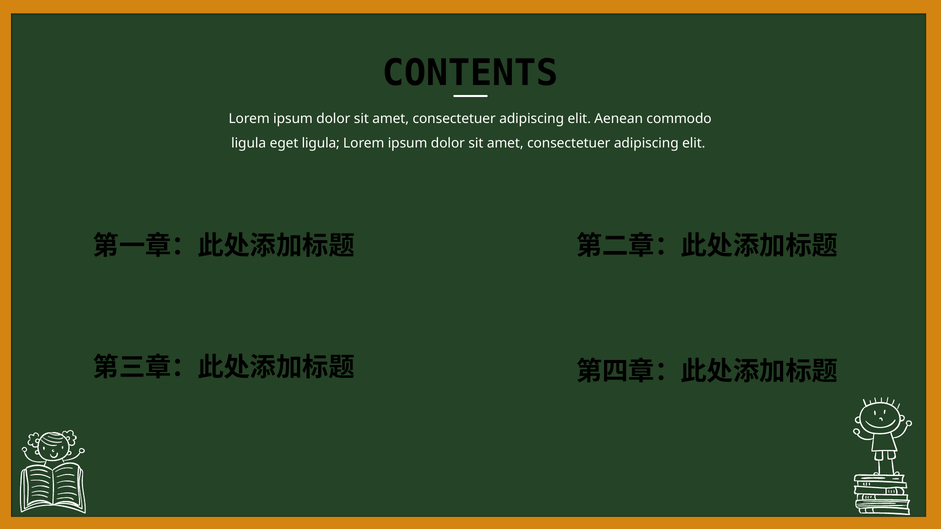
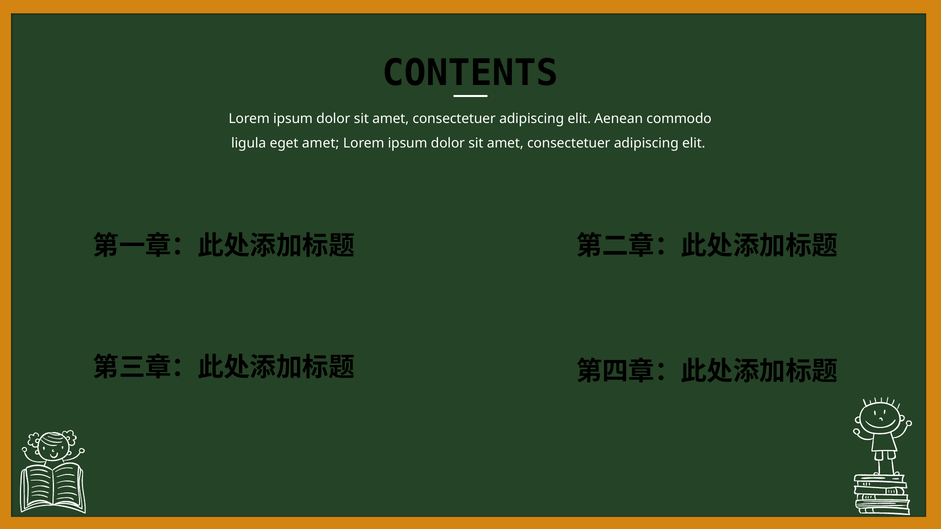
eget ligula: ligula -> amet
